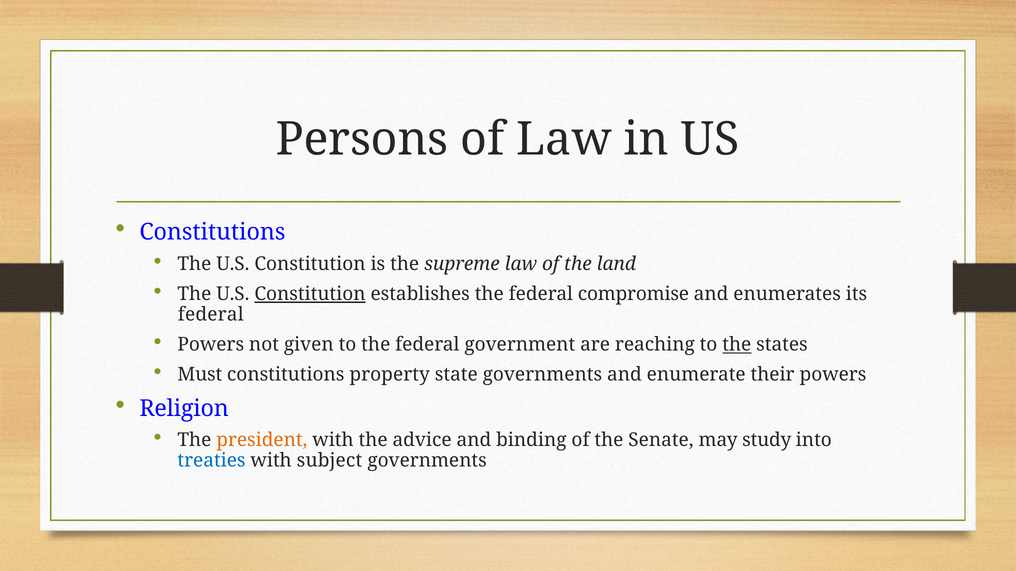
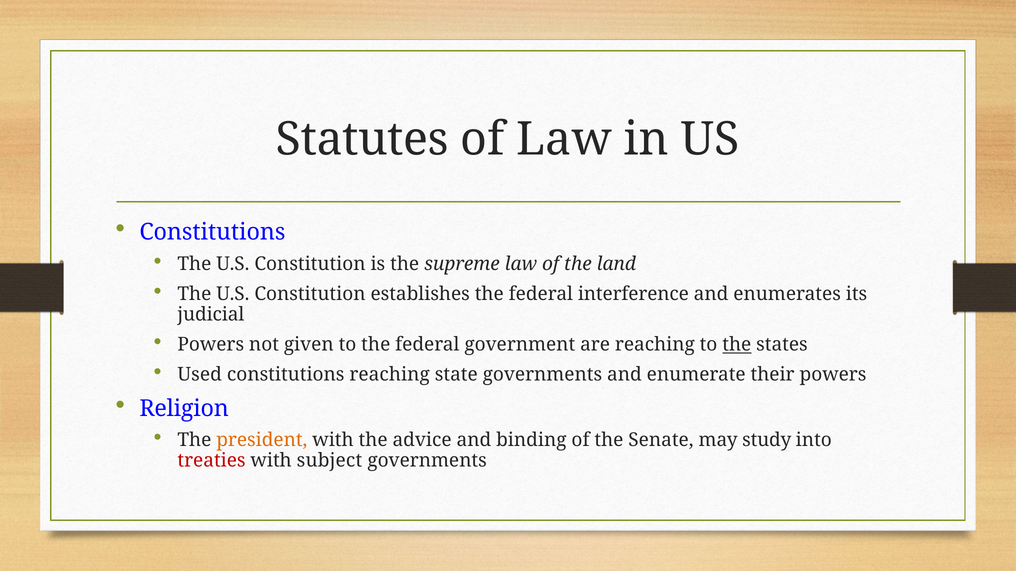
Persons: Persons -> Statutes
Constitution at (310, 294) underline: present -> none
compromise: compromise -> interference
federal at (211, 315): federal -> judicial
Must: Must -> Used
constitutions property: property -> reaching
treaties colour: blue -> red
